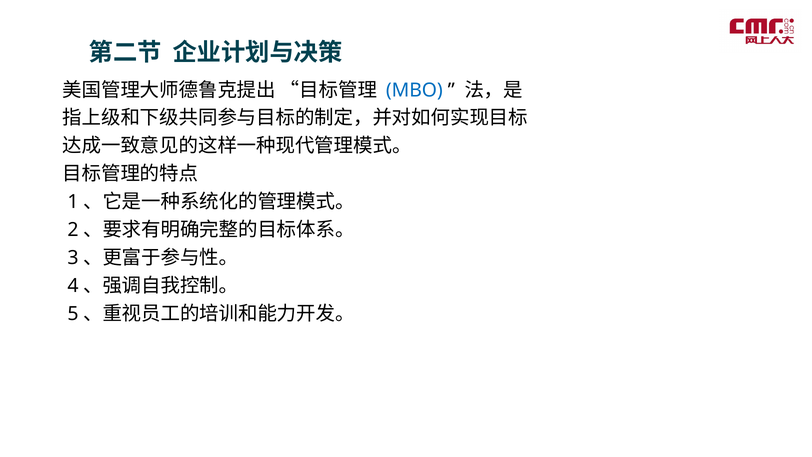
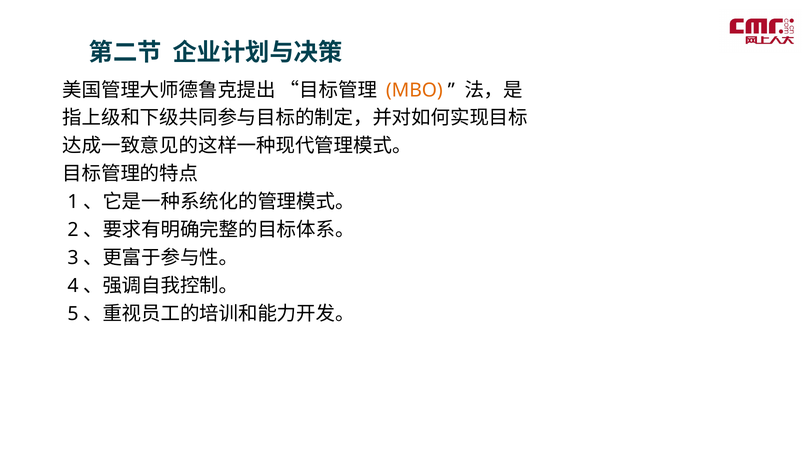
MBO colour: blue -> orange
